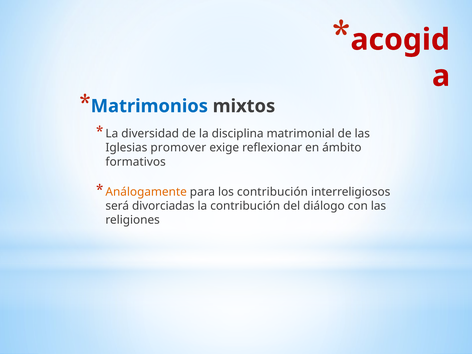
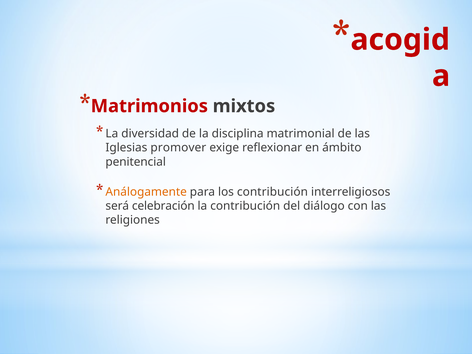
Matrimonios colour: blue -> red
formativos: formativos -> penitencial
divorciadas: divorciadas -> celebración
